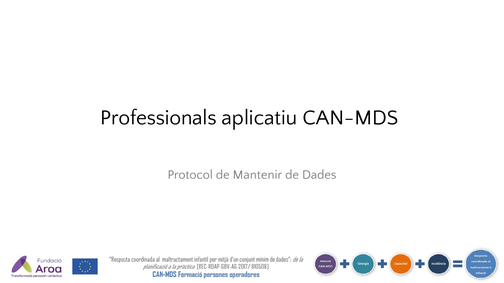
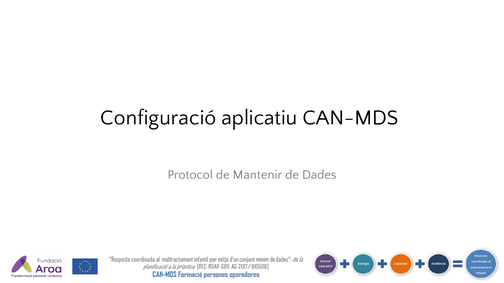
Professionals: Professionals -> Configuració
